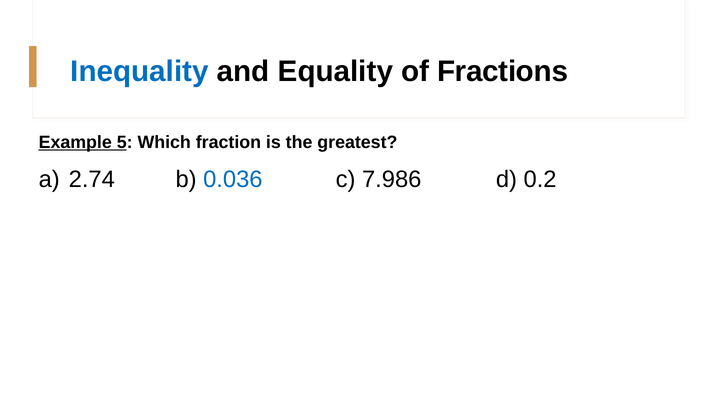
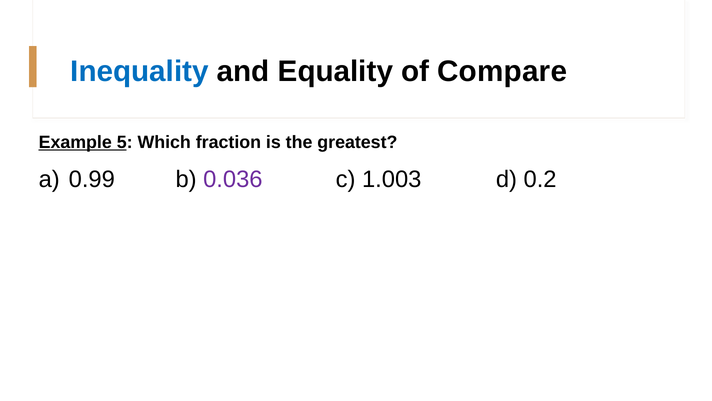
Fractions: Fractions -> Compare
2.74: 2.74 -> 0.99
0.036 colour: blue -> purple
7.986: 7.986 -> 1.003
